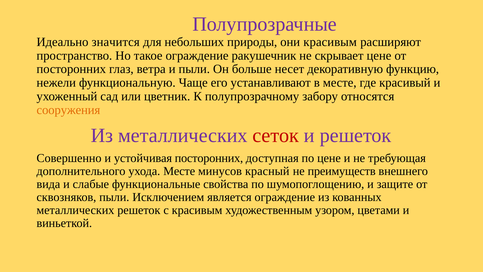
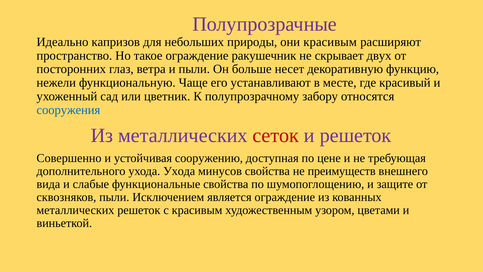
значится: значится -> капризов
скрывает цене: цене -> двух
сооружения colour: orange -> blue
устойчивая посторонних: посторонних -> сооружению
ухода Месте: Месте -> Ухода
минусов красный: красный -> свойства
